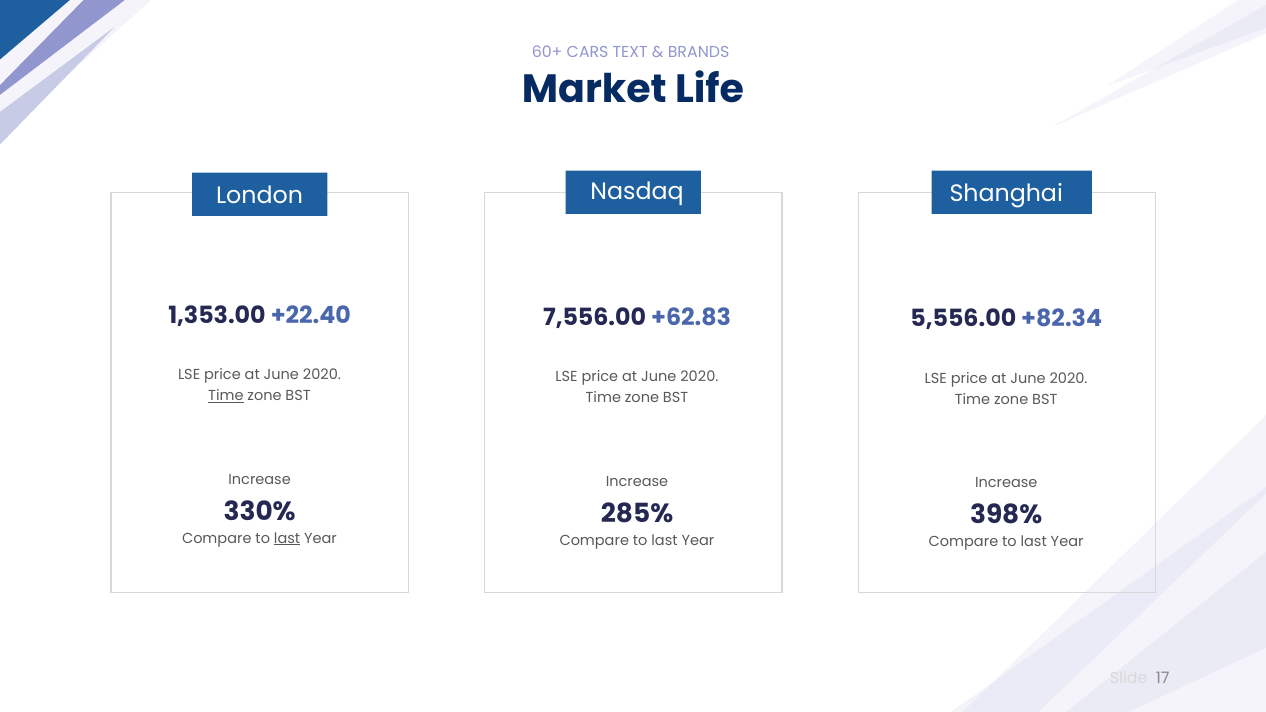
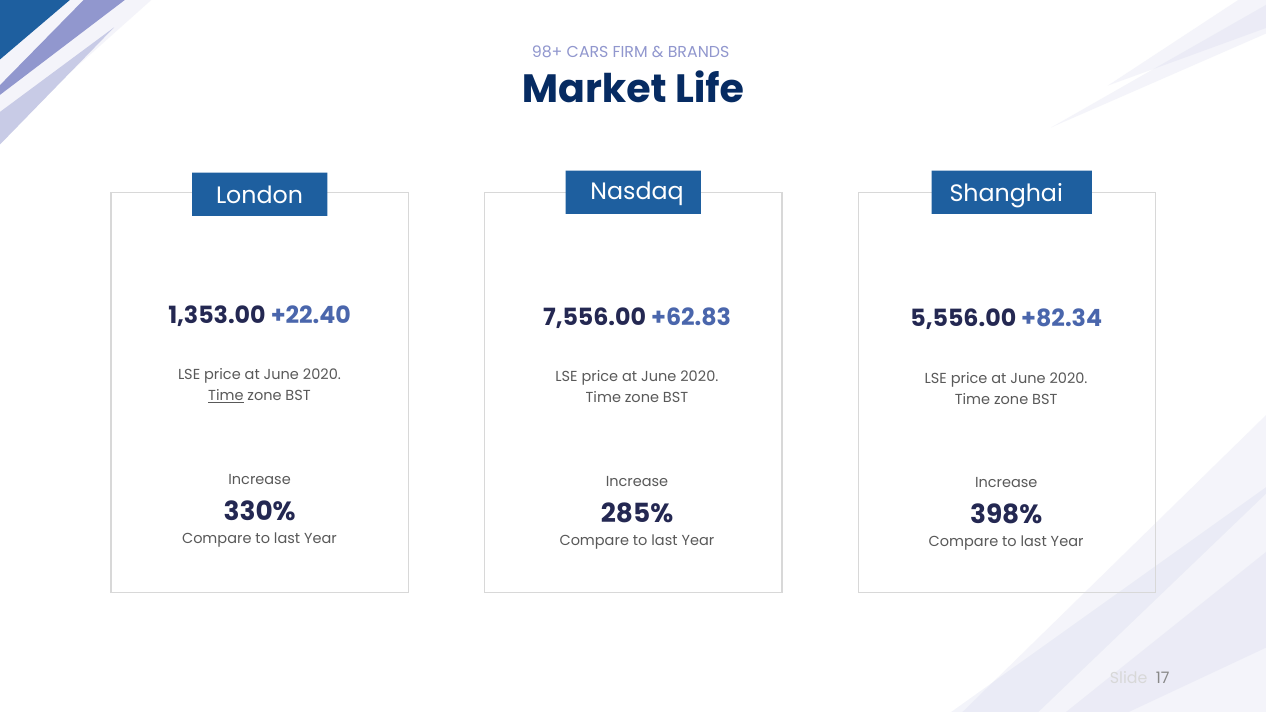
60+: 60+ -> 98+
TEXT: TEXT -> FIRM
last at (287, 539) underline: present -> none
